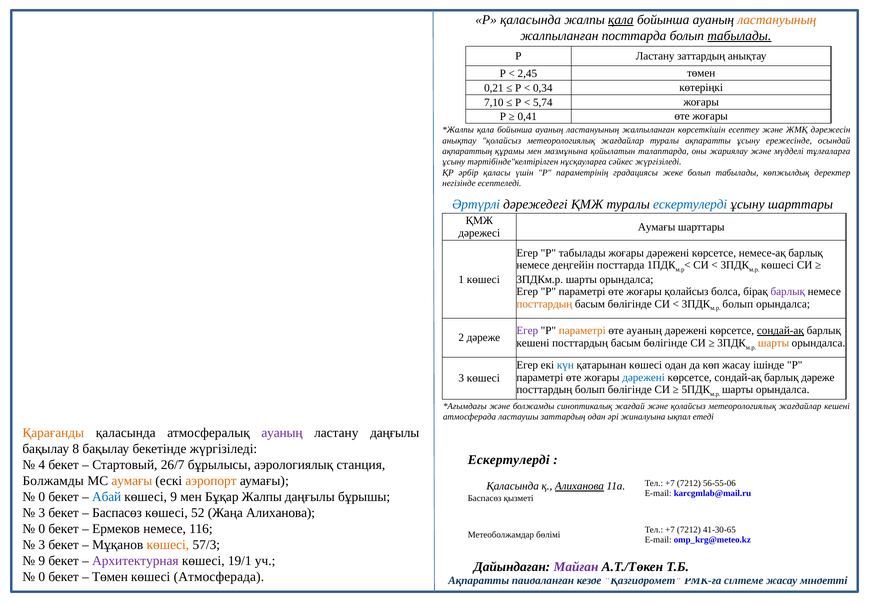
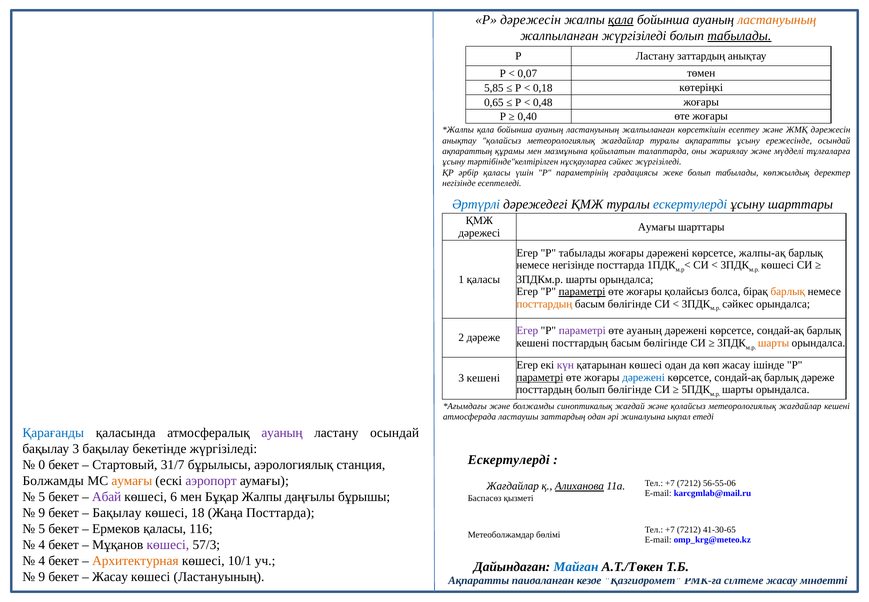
Р қаласында: қаласында -> дәрежесін
жалпыланған посттарда: посттарда -> жүргізіледі
2,45: 2,45 -> 0,07
0,21: 0,21 -> 5,85
0,34: 0,34 -> 0,18
7,10: 7,10 -> 0,65
5,74: 5,74 -> 0,48
0,41: 0,41 -> 0,40
немесе-ақ: немесе-ақ -> жалпы-ақ
немесе деңгейін: деңгейін -> негізінде
1 көшесі: көшесі -> қаласы
параметрі at (582, 291) underline: none -> present
барлық at (788, 291) colour: purple -> orange
болып at (738, 304): болып -> сәйкес
параметрі at (582, 331) colour: orange -> purple
сондай-ақ at (780, 331) underline: present -> none
күн colour: blue -> purple
параметрі at (540, 377) underline: none -> present
3 көшесі: көшесі -> кешені
Қарағанды colour: orange -> blue
ластану даңғылы: даңғылы -> осындай
бақылау 8: 8 -> 3
4: 4 -> 0
26/7: 26/7 -> 31/7
аэропорт colour: orange -> purple
Қаласында at (513, 486): Қаласында -> Жағдайлар
0 at (42, 496): 0 -> 5
Абай colour: blue -> purple
көшесі 9: 9 -> 6
3 at (42, 513): 3 -> 9
Баспасөз at (117, 513): Баспасөз -> Бақылау
52: 52 -> 18
Жаңа Алиханова: Алиханова -> Посттарда
0 at (42, 529): 0 -> 5
Ермеков немесе: немесе -> қаласы
3 at (42, 545): 3 -> 4
көшесі at (168, 545) colour: orange -> purple
9 at (42, 561): 9 -> 4
Архитектурная colour: purple -> orange
19/1: 19/1 -> 10/1
Майған colour: purple -> blue
0 at (42, 577): 0 -> 9
Төмен at (110, 577): Төмен -> Жасау
көшесі Атмосферада: Атмосферада -> Ластануының
